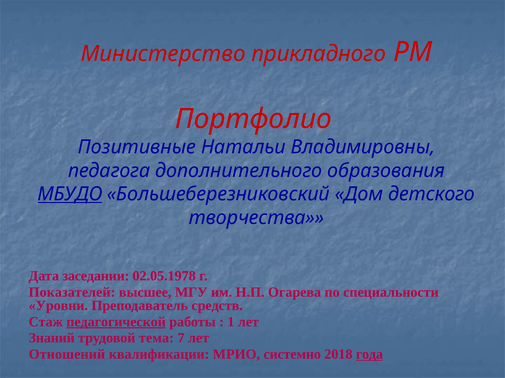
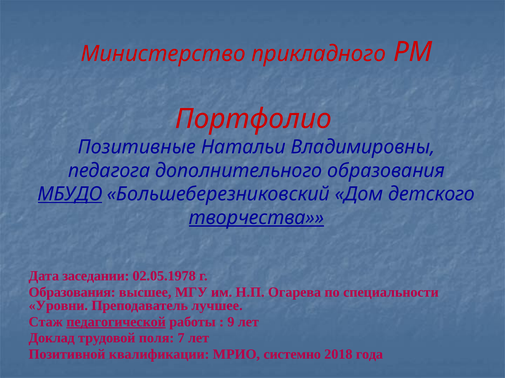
творчества underline: none -> present
Показателей at (72, 293): Показателей -> Образования
средств: средств -> лучшее
1: 1 -> 9
Знаний: Знаний -> Доклад
тема: тема -> поля
Отношений: Отношений -> Позитивной
года underline: present -> none
